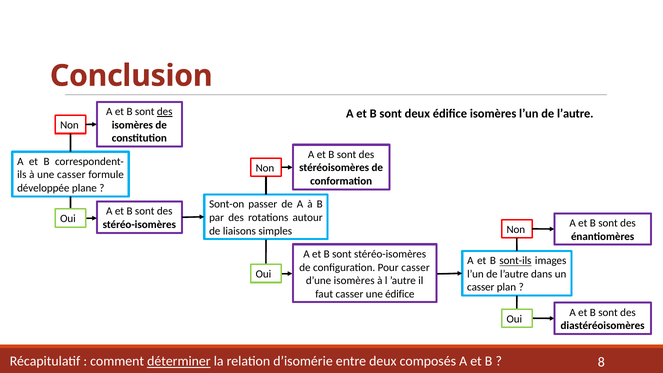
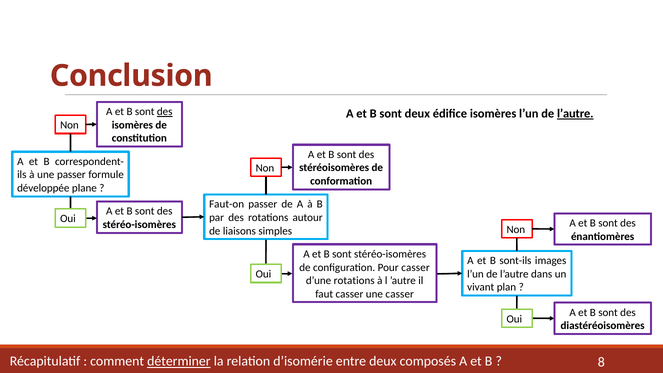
l’autre at (575, 114) underline: none -> present
une casser: casser -> passer
Sont-on: Sont-on -> Faut-on
sont-ils underline: present -> none
d’une isomères: isomères -> rotations
casser at (481, 287): casser -> vivant
une édifice: édifice -> casser
